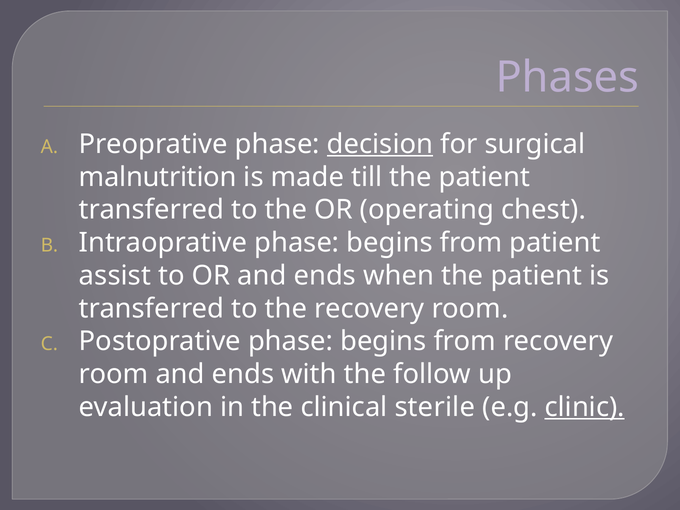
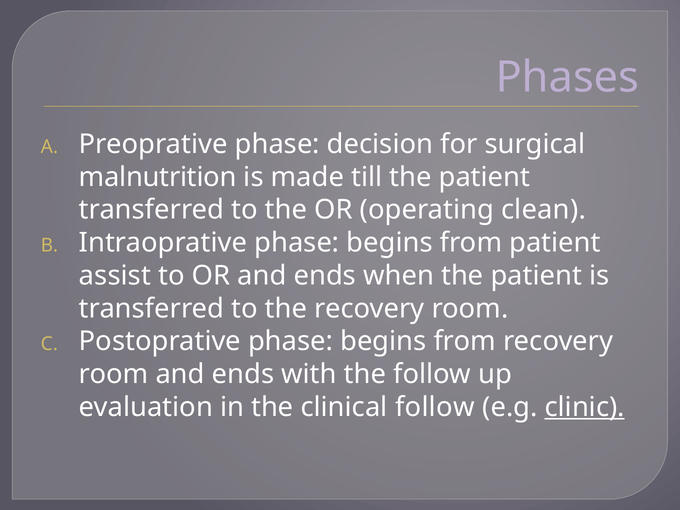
decision underline: present -> none
chest: chest -> clean
clinical sterile: sterile -> follow
